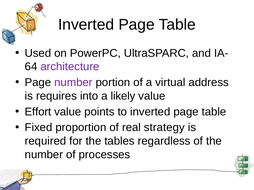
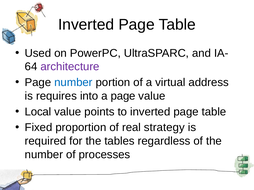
number at (73, 83) colour: purple -> blue
a likely: likely -> page
Effort: Effort -> Local
